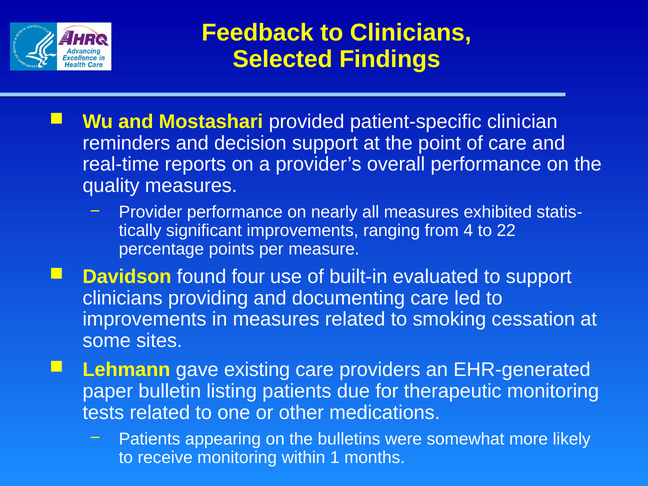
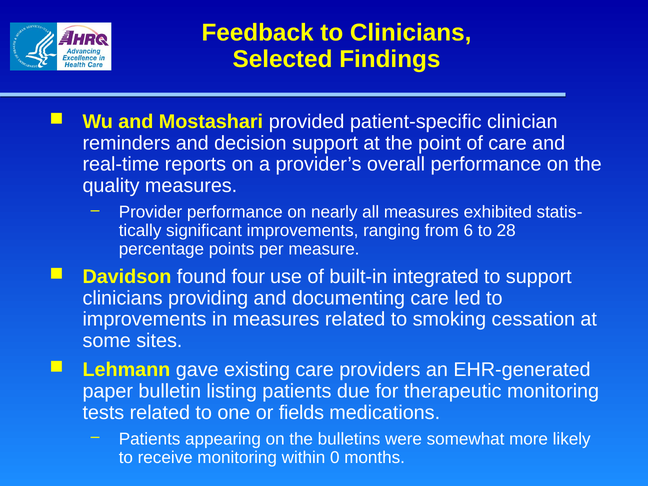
4: 4 -> 6
22: 22 -> 28
evaluated: evaluated -> integrated
other: other -> fields
1: 1 -> 0
